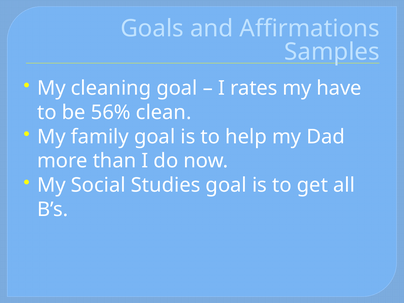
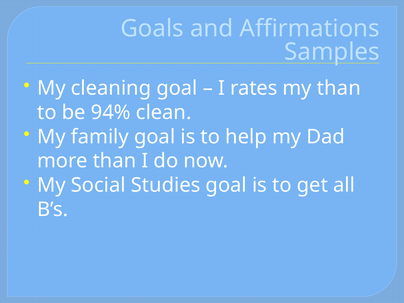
my have: have -> than
56%: 56% -> 94%
